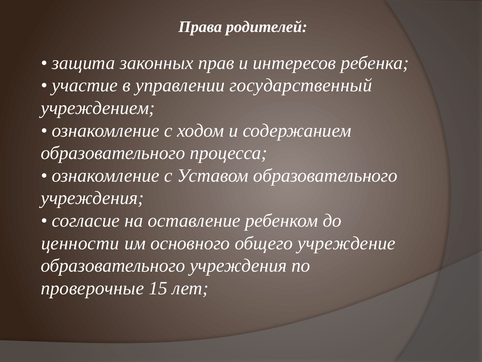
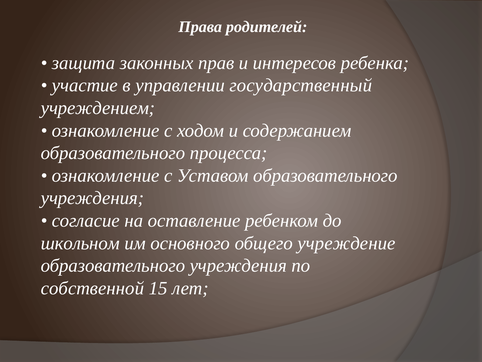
ценности: ценности -> школьном
проверочные: проверочные -> собственной
